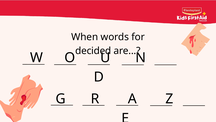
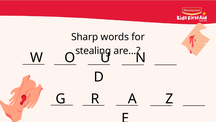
When: When -> Sharp
decided: decided -> stealing
